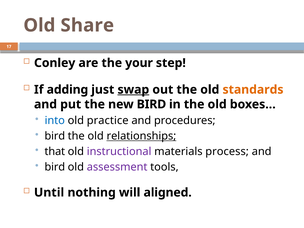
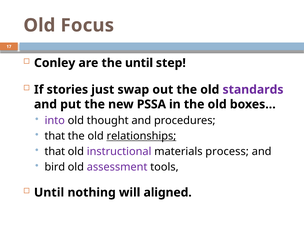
Share: Share -> Focus
the your: your -> until
adding: adding -> stories
swap underline: present -> none
standards colour: orange -> purple
new BIRD: BIRD -> PSSA
into colour: blue -> purple
practice: practice -> thought
bird at (55, 136): bird -> that
